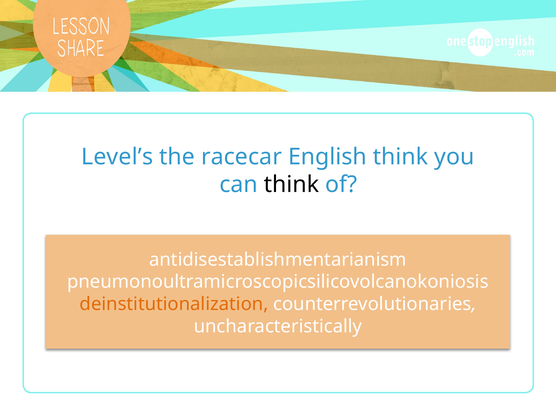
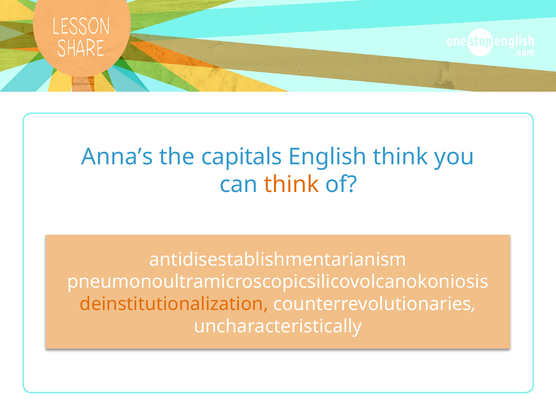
Level’s: Level’s -> Anna’s
racecar: racecar -> capitals
think at (292, 185) colour: black -> orange
